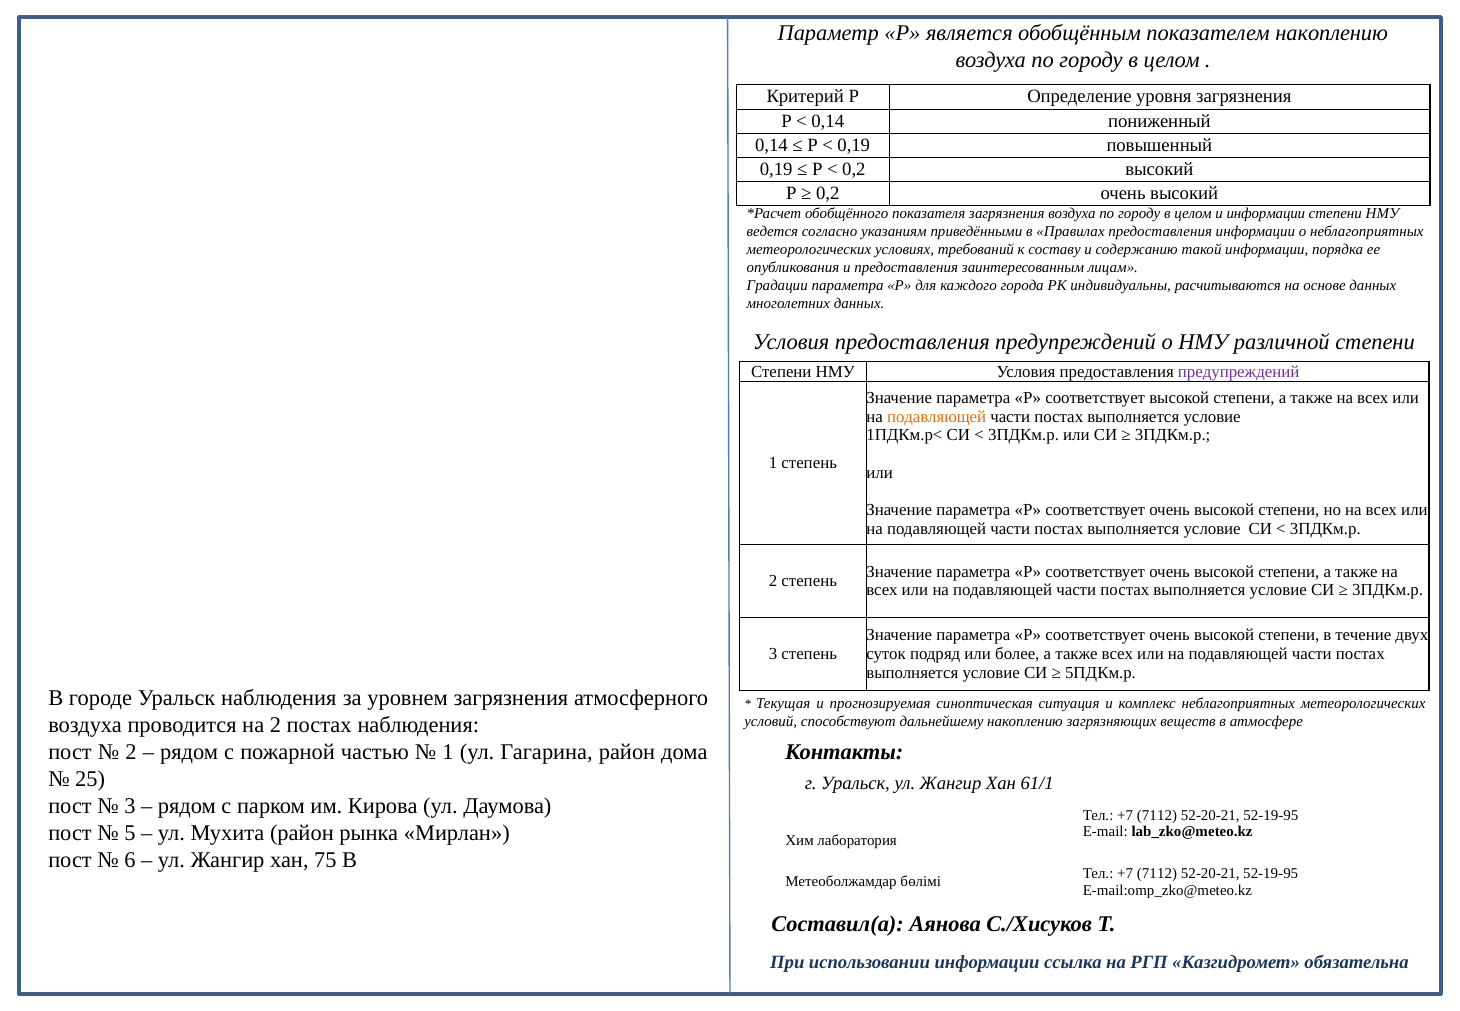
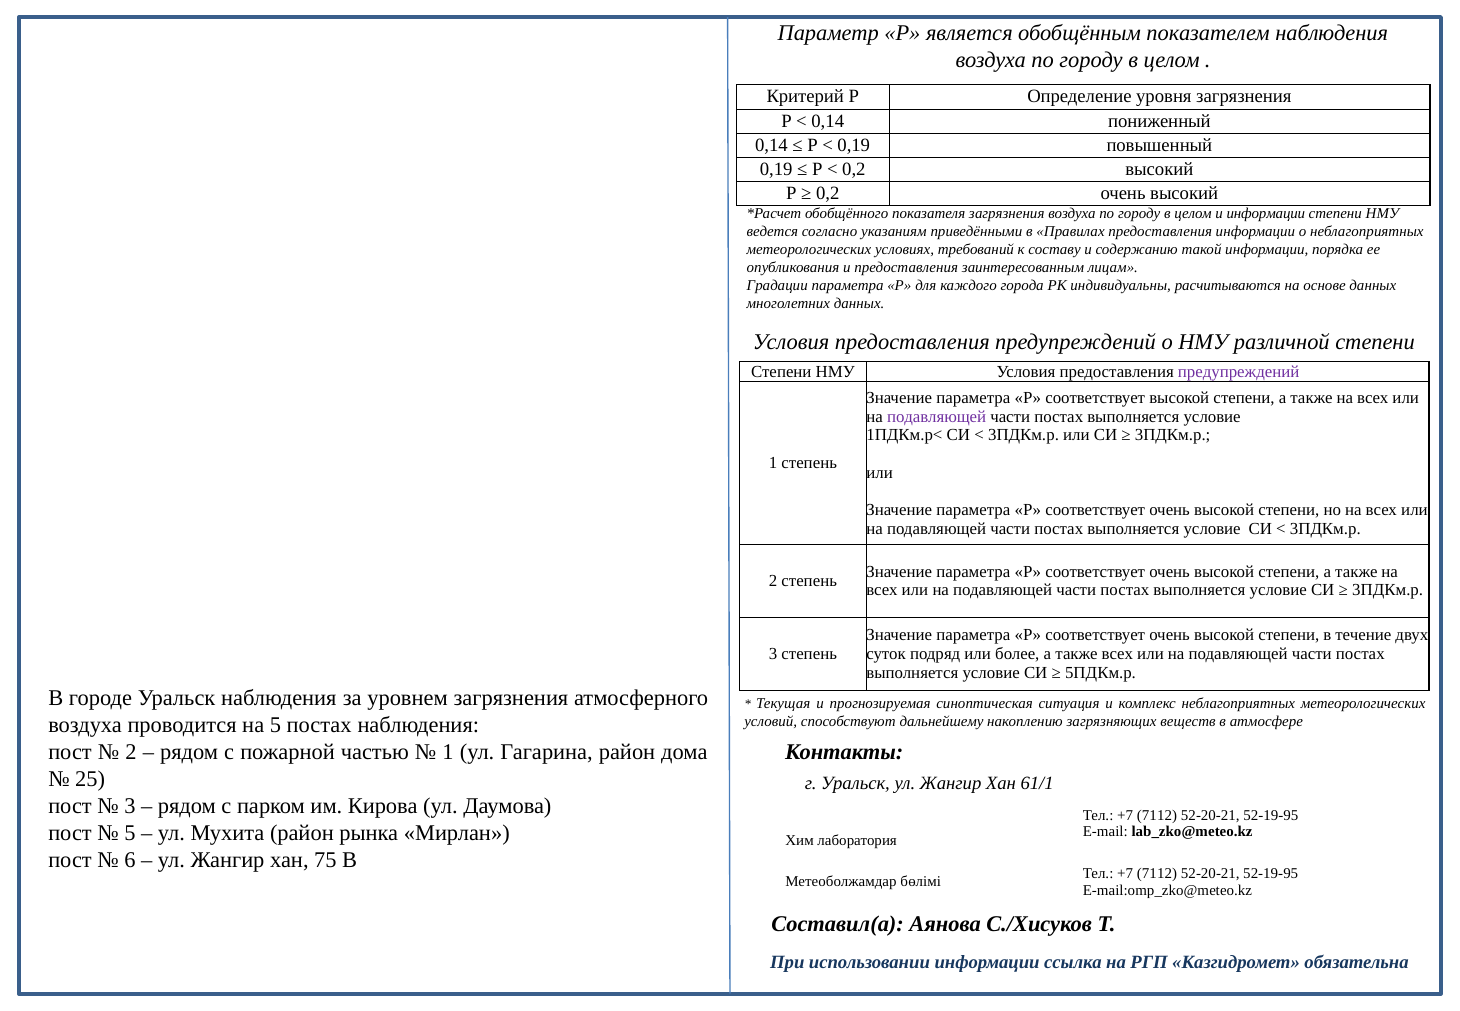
показателем накоплению: накоплению -> наблюдения
подавляющей at (937, 416) colour: orange -> purple
на 2: 2 -> 5
